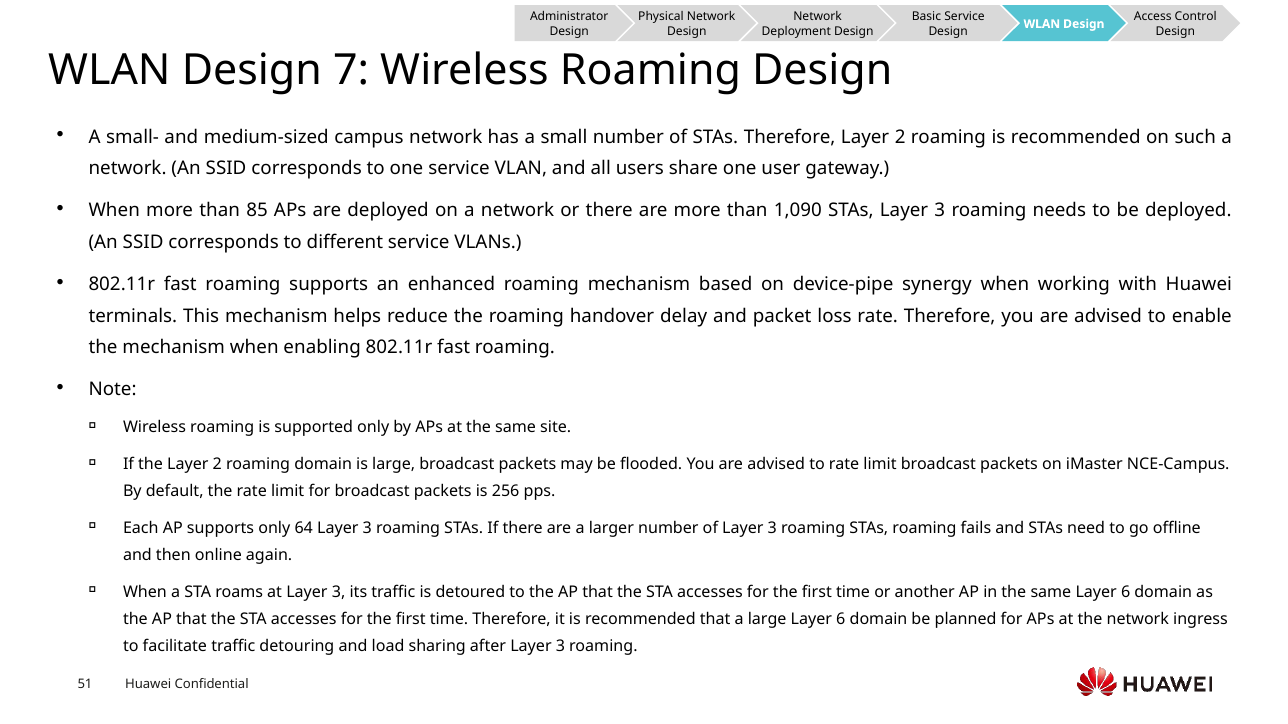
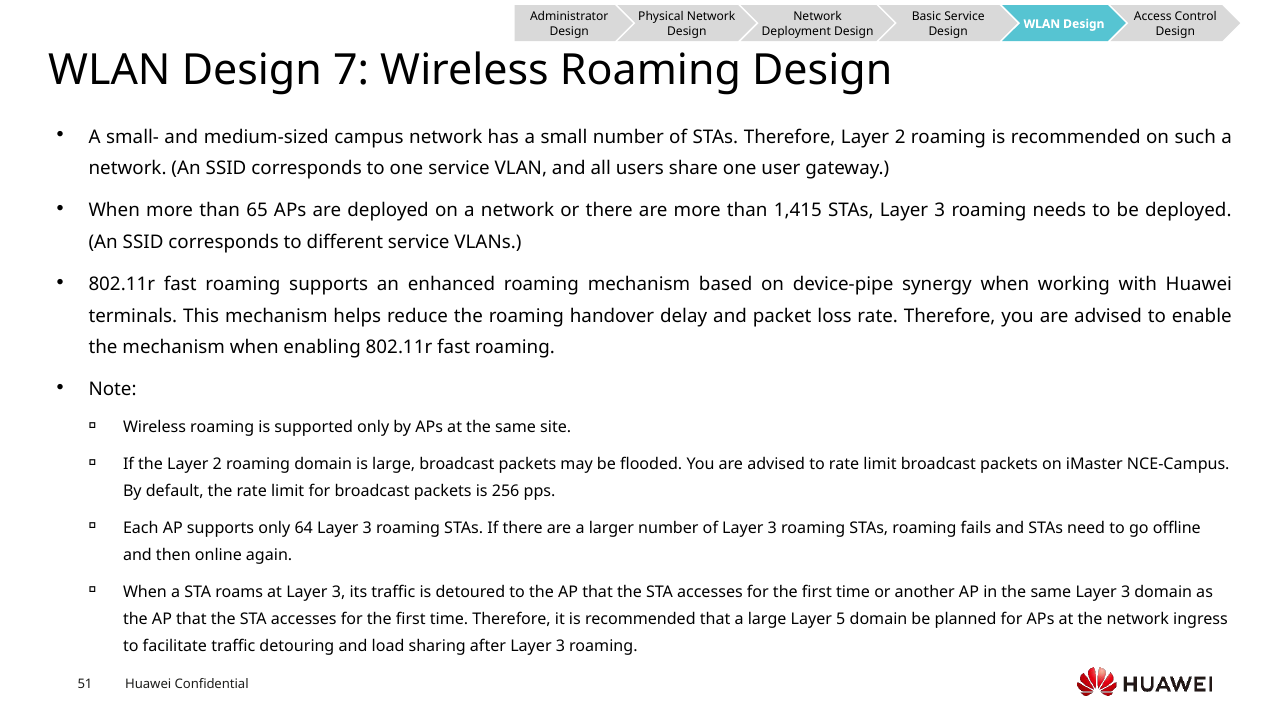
85: 85 -> 65
1,090: 1,090 -> 1,415
same Layer 6: 6 -> 3
large Layer 6: 6 -> 5
